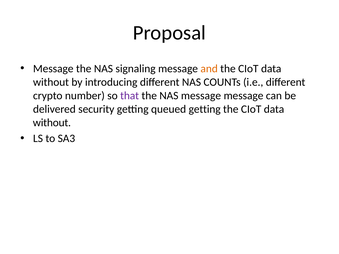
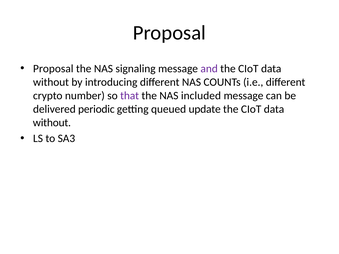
Message at (53, 69): Message -> Proposal
and colour: orange -> purple
NAS message: message -> included
security: security -> periodic
queued getting: getting -> update
